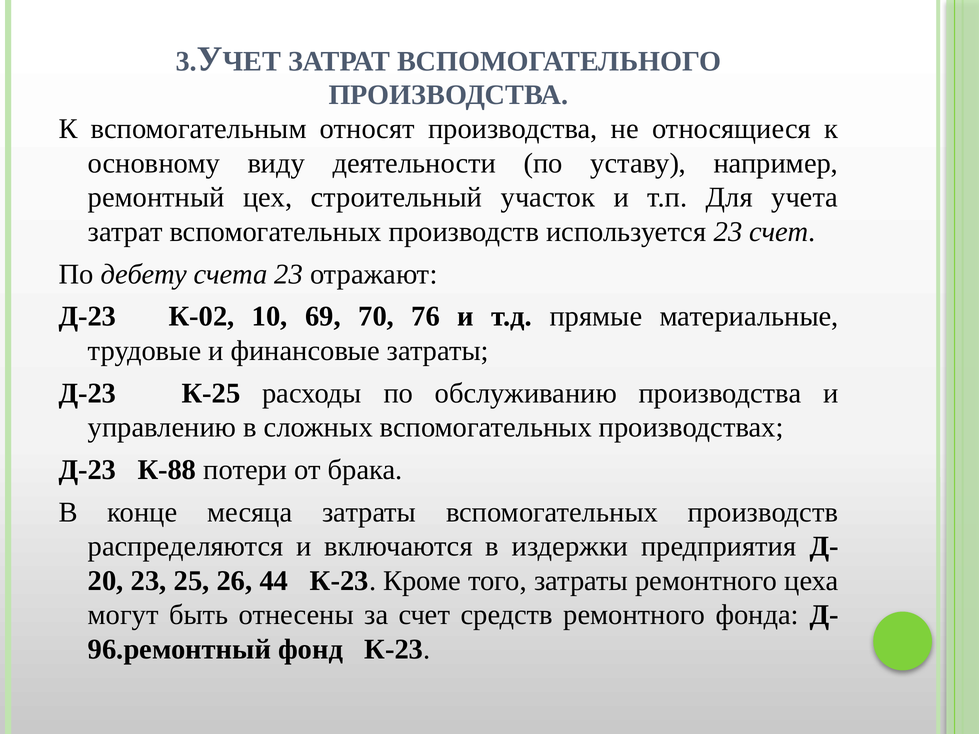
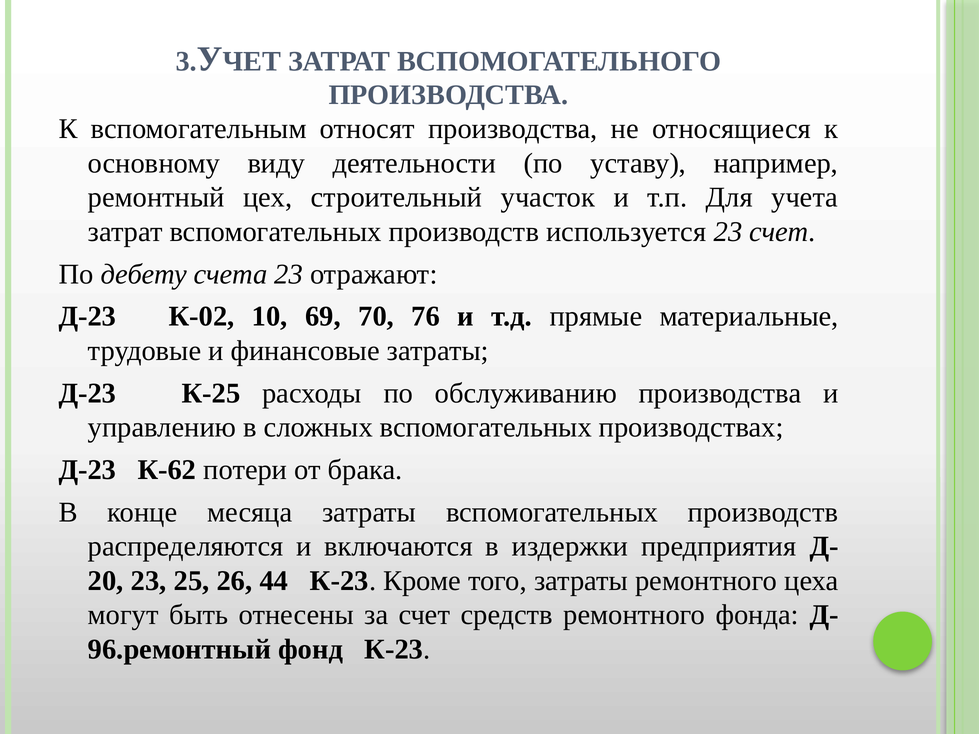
К-88: К-88 -> К-62
